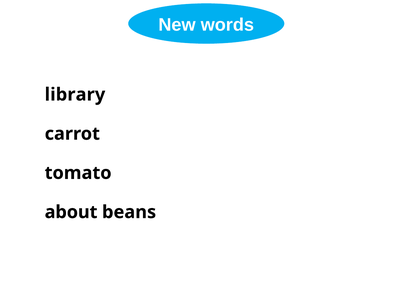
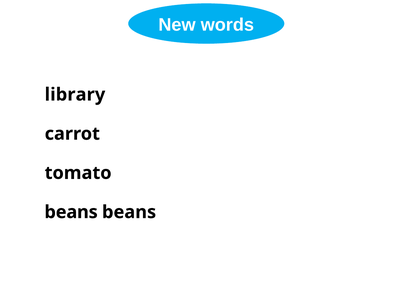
about at (71, 212): about -> beans
